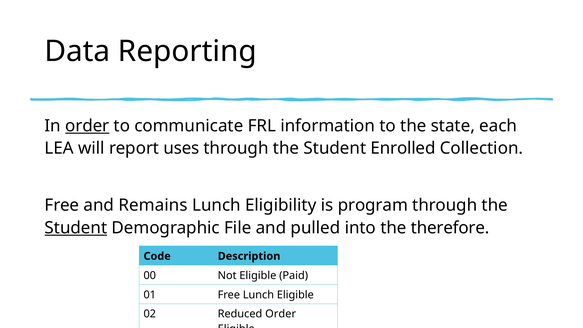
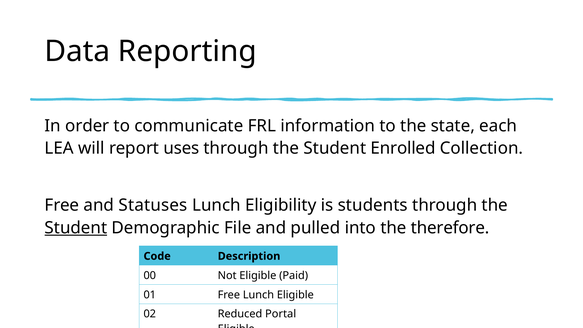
order at (87, 126) underline: present -> none
Remains: Remains -> Statuses
program: program -> students
Reduced Order: Order -> Portal
